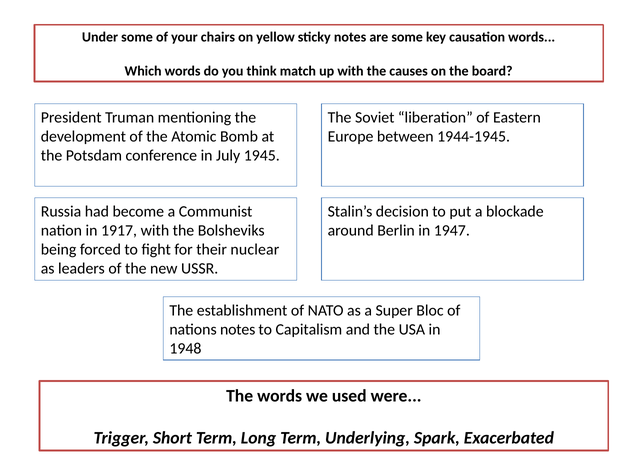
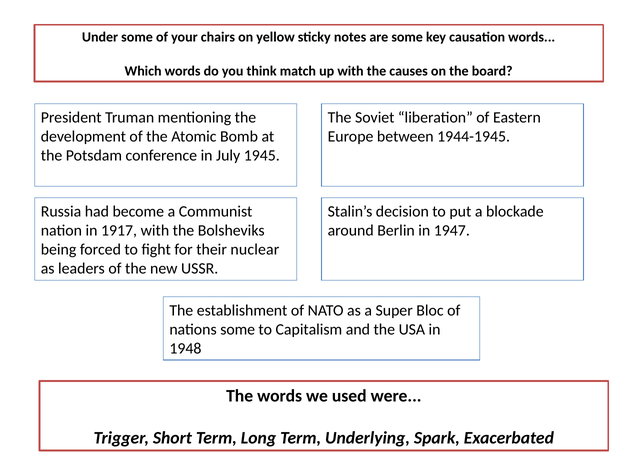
nations notes: notes -> some
